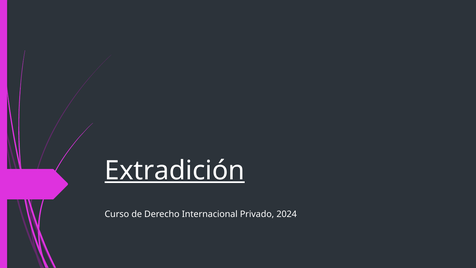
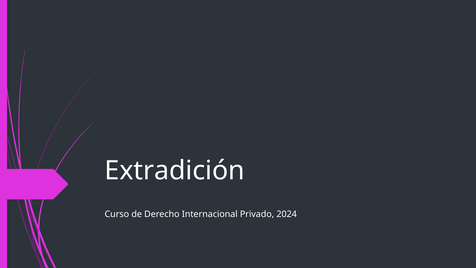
Extradición underline: present -> none
